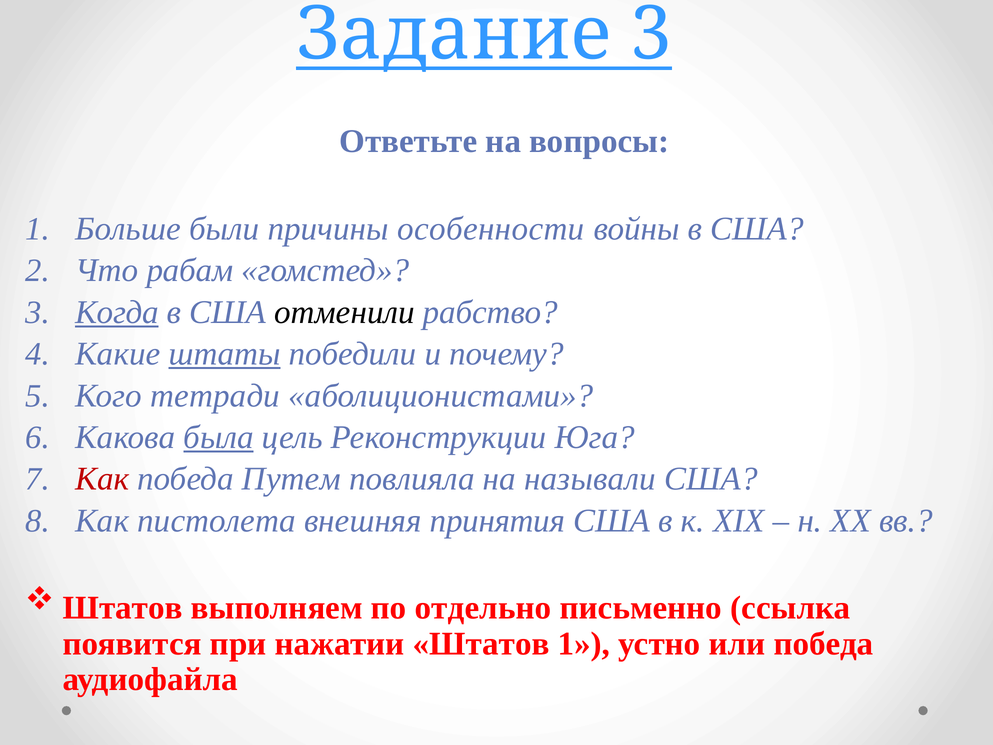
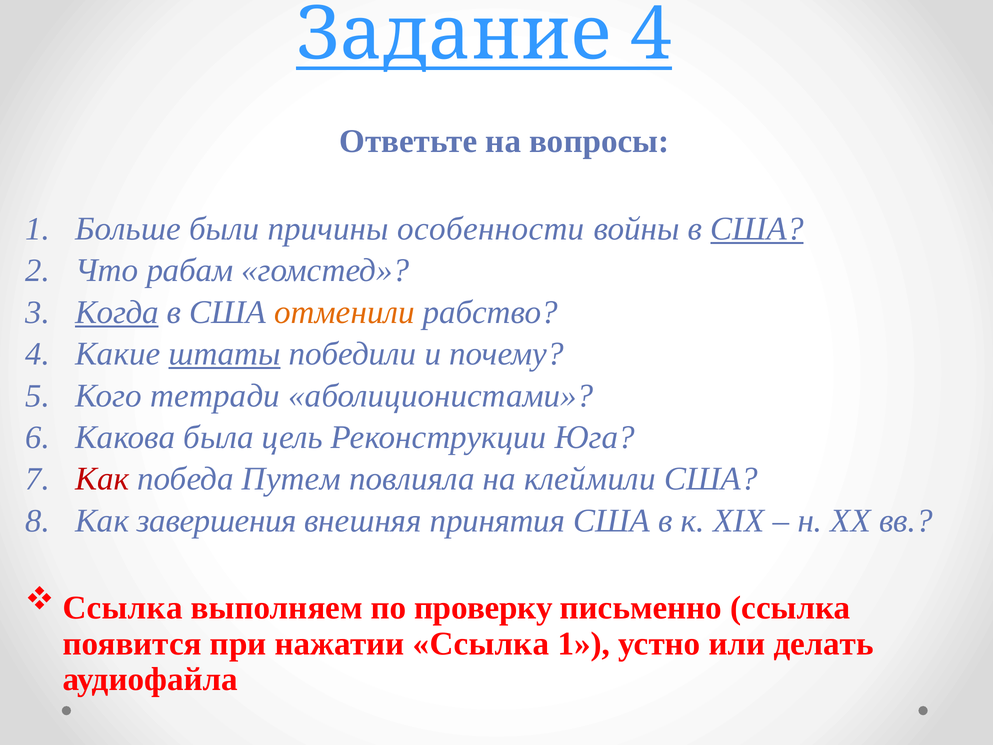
Задание 3: 3 -> 4
США at (757, 229) underline: none -> present
отменили colour: black -> orange
была underline: present -> none
называли: называли -> клеймили
пистолета: пистолета -> завершения
Штатов at (123, 608): Штатов -> Ссылка
отдельно: отдельно -> проверку
нажатии Штатов: Штатов -> Ссылка
или победа: победа -> делать
